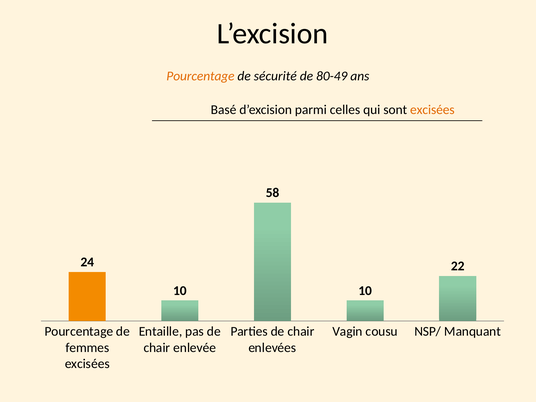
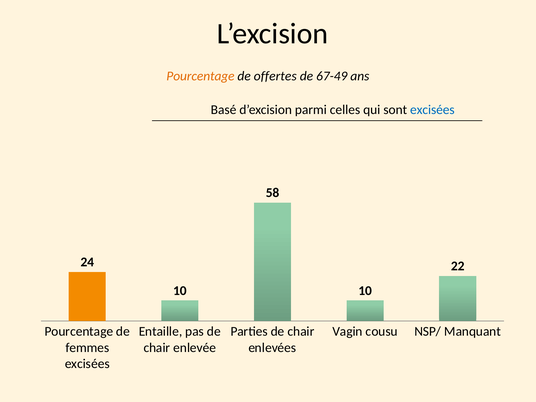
sécurité: sécurité -> offertes
80-49: 80-49 -> 67-49
excisées at (432, 110) colour: orange -> blue
